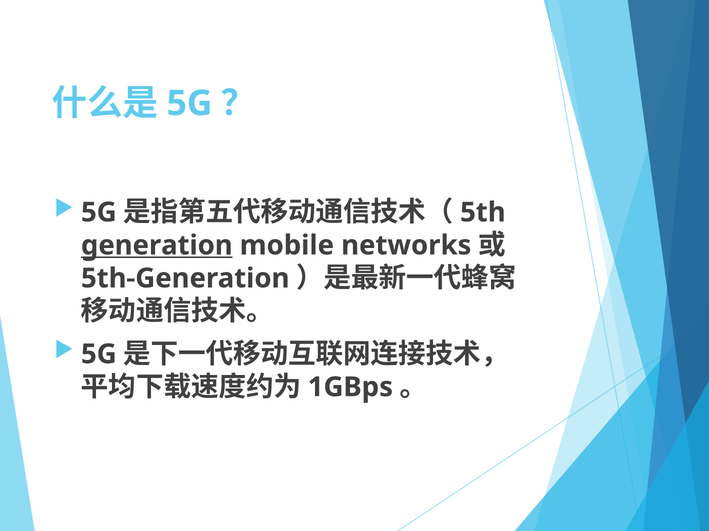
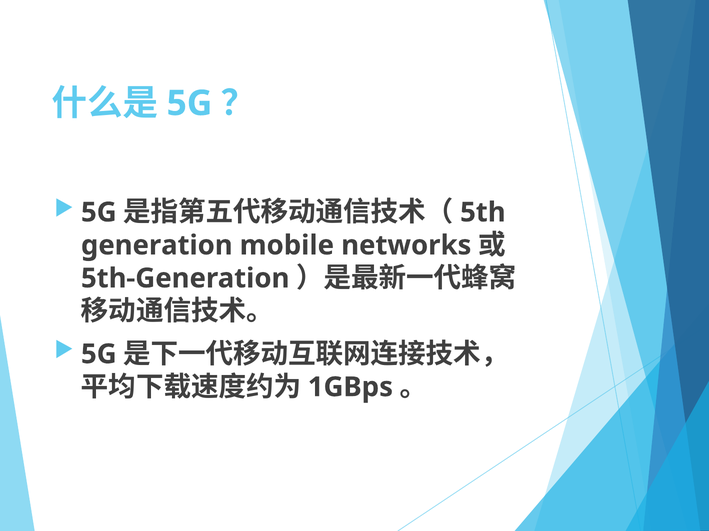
generation underline: present -> none
